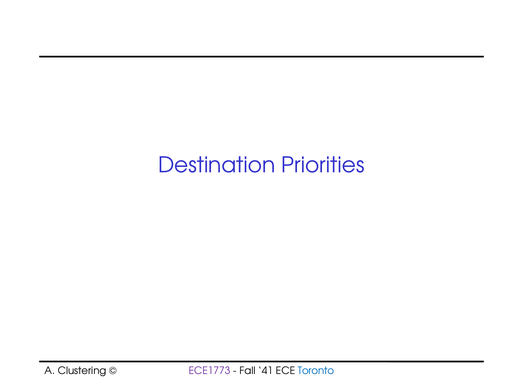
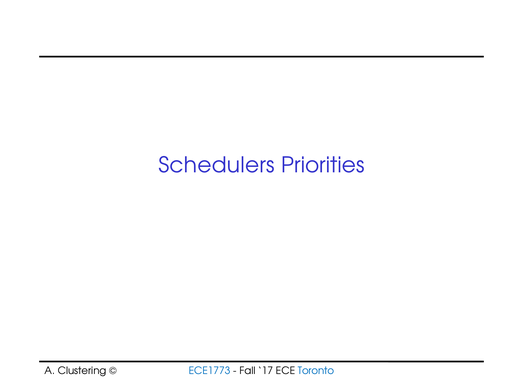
Destination: Destination -> Schedulers
ECE1773 colour: purple -> blue
41: 41 -> 17
